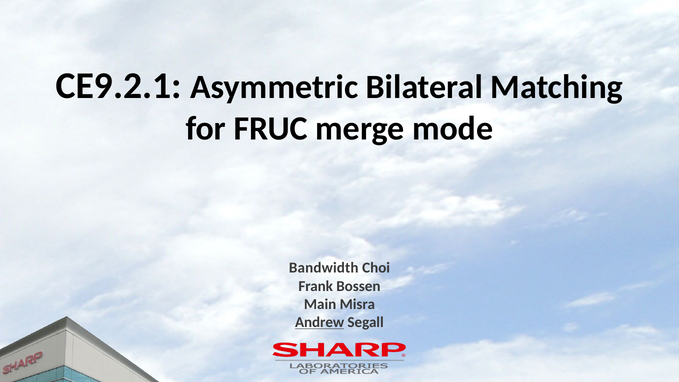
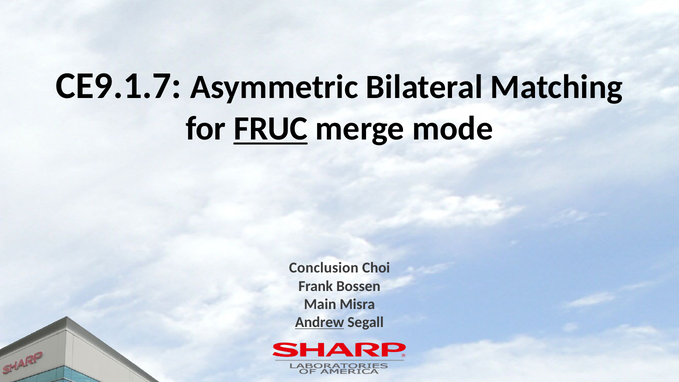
CE9.2.1: CE9.2.1 -> CE9.1.7
FRUC underline: none -> present
Bandwidth: Bandwidth -> Conclusion
